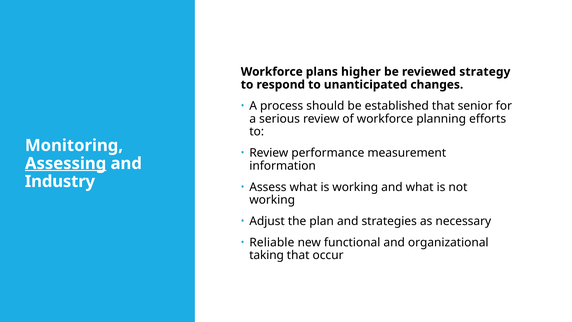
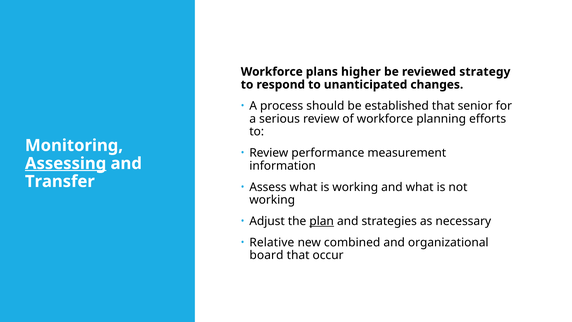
Industry: Industry -> Transfer
plan underline: none -> present
Reliable: Reliable -> Relative
functional: functional -> combined
taking: taking -> board
